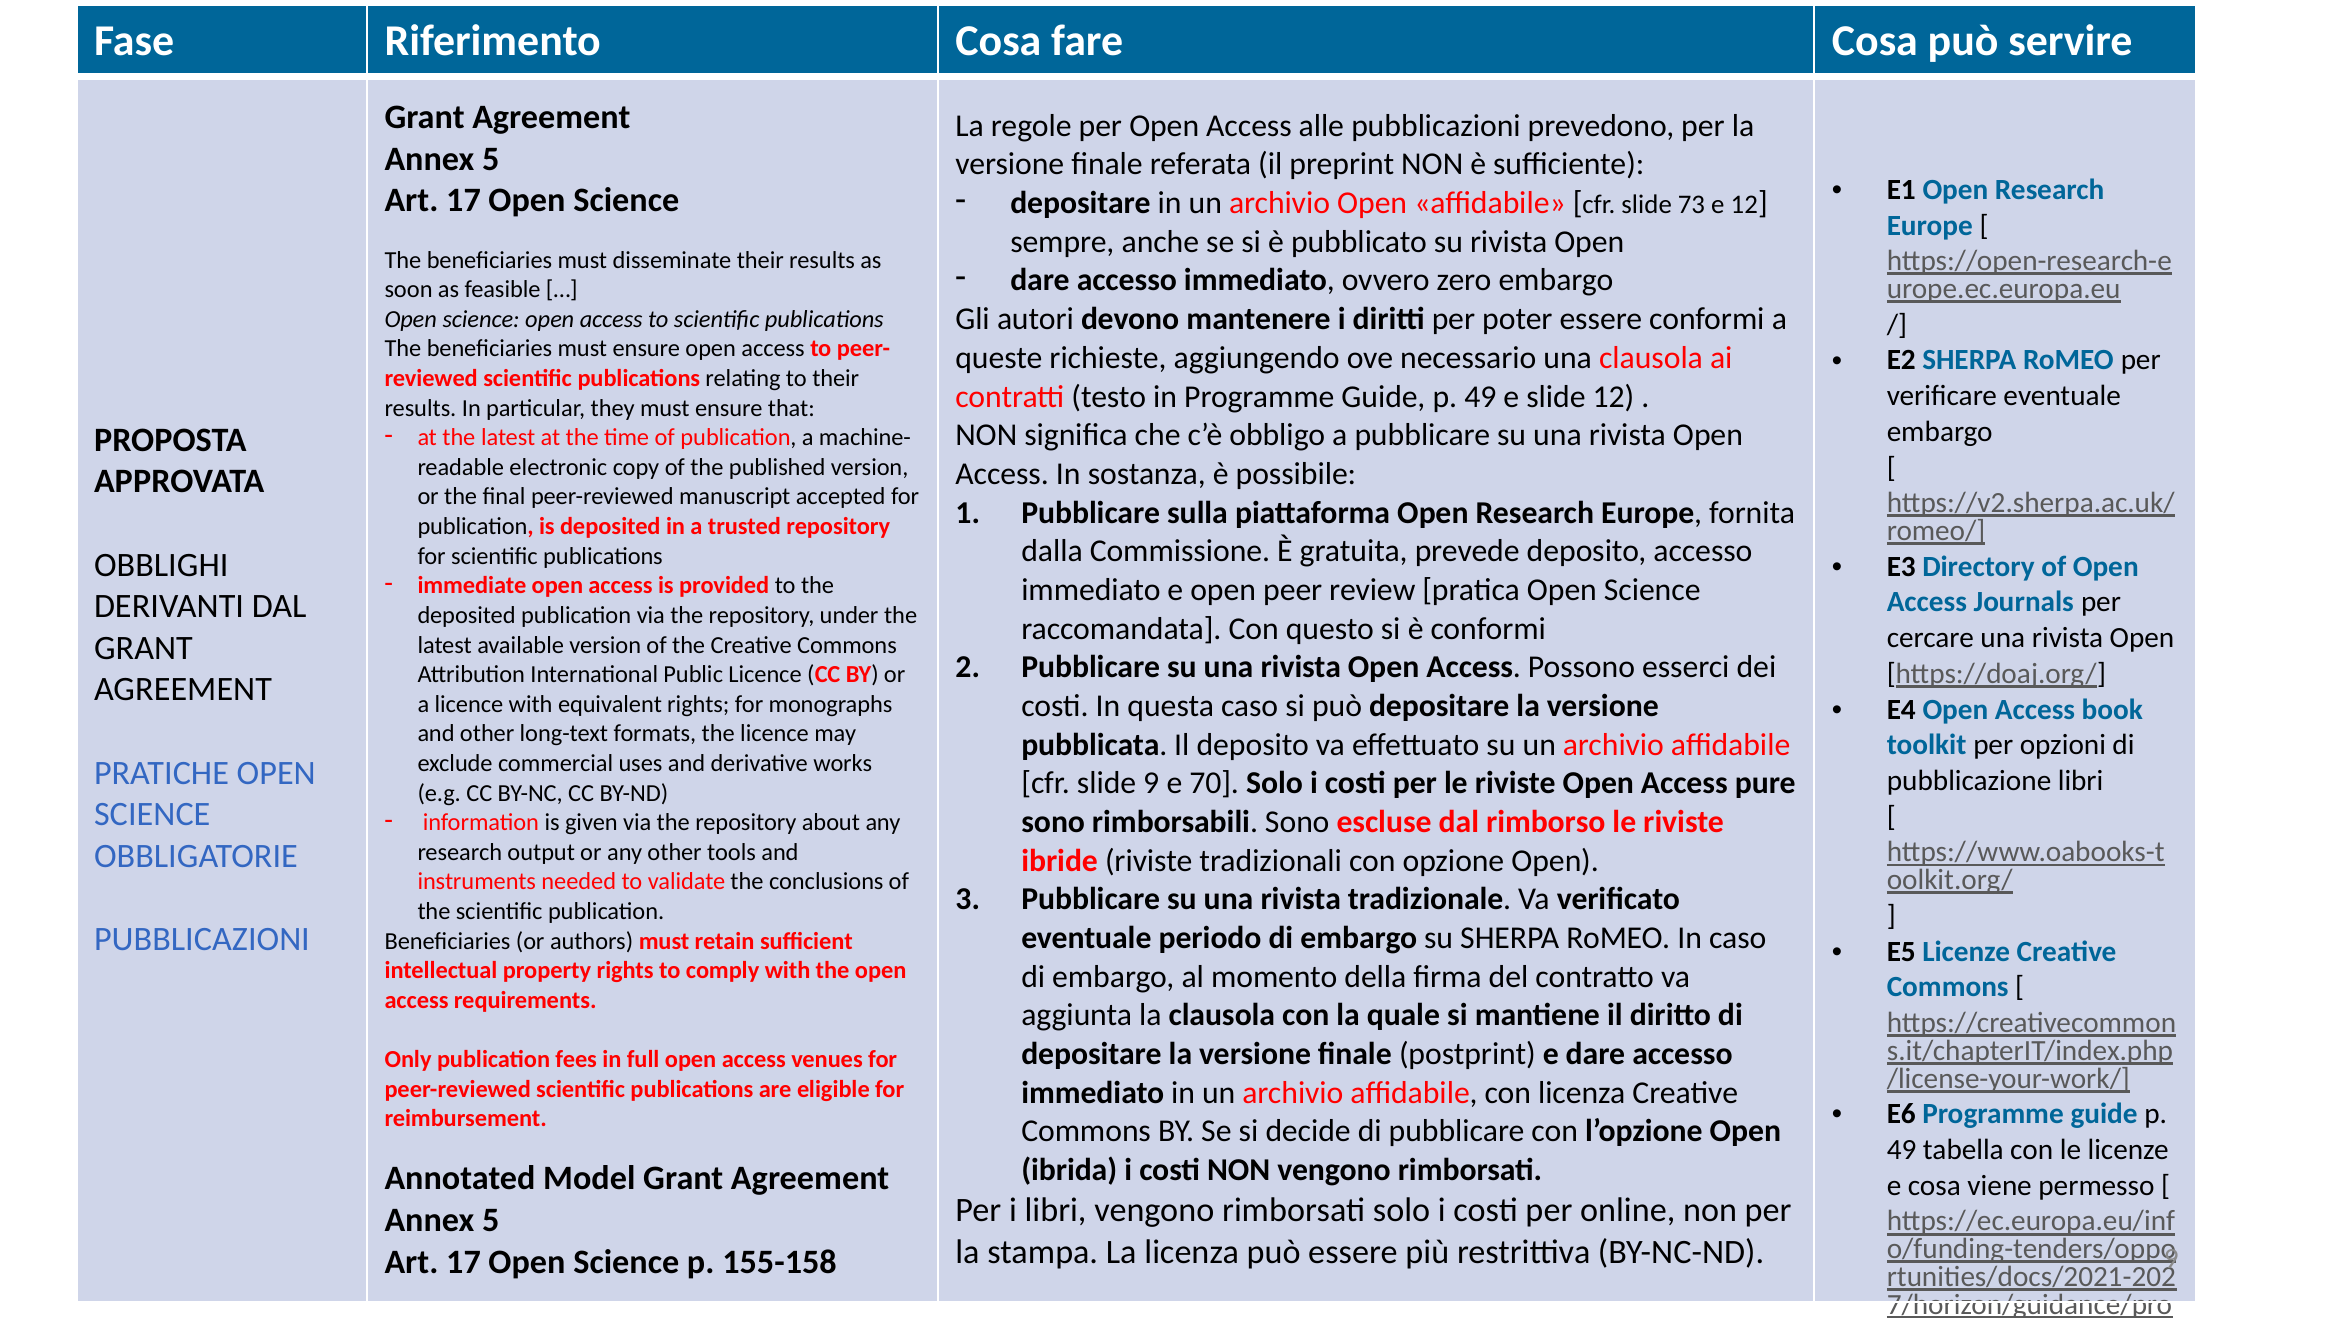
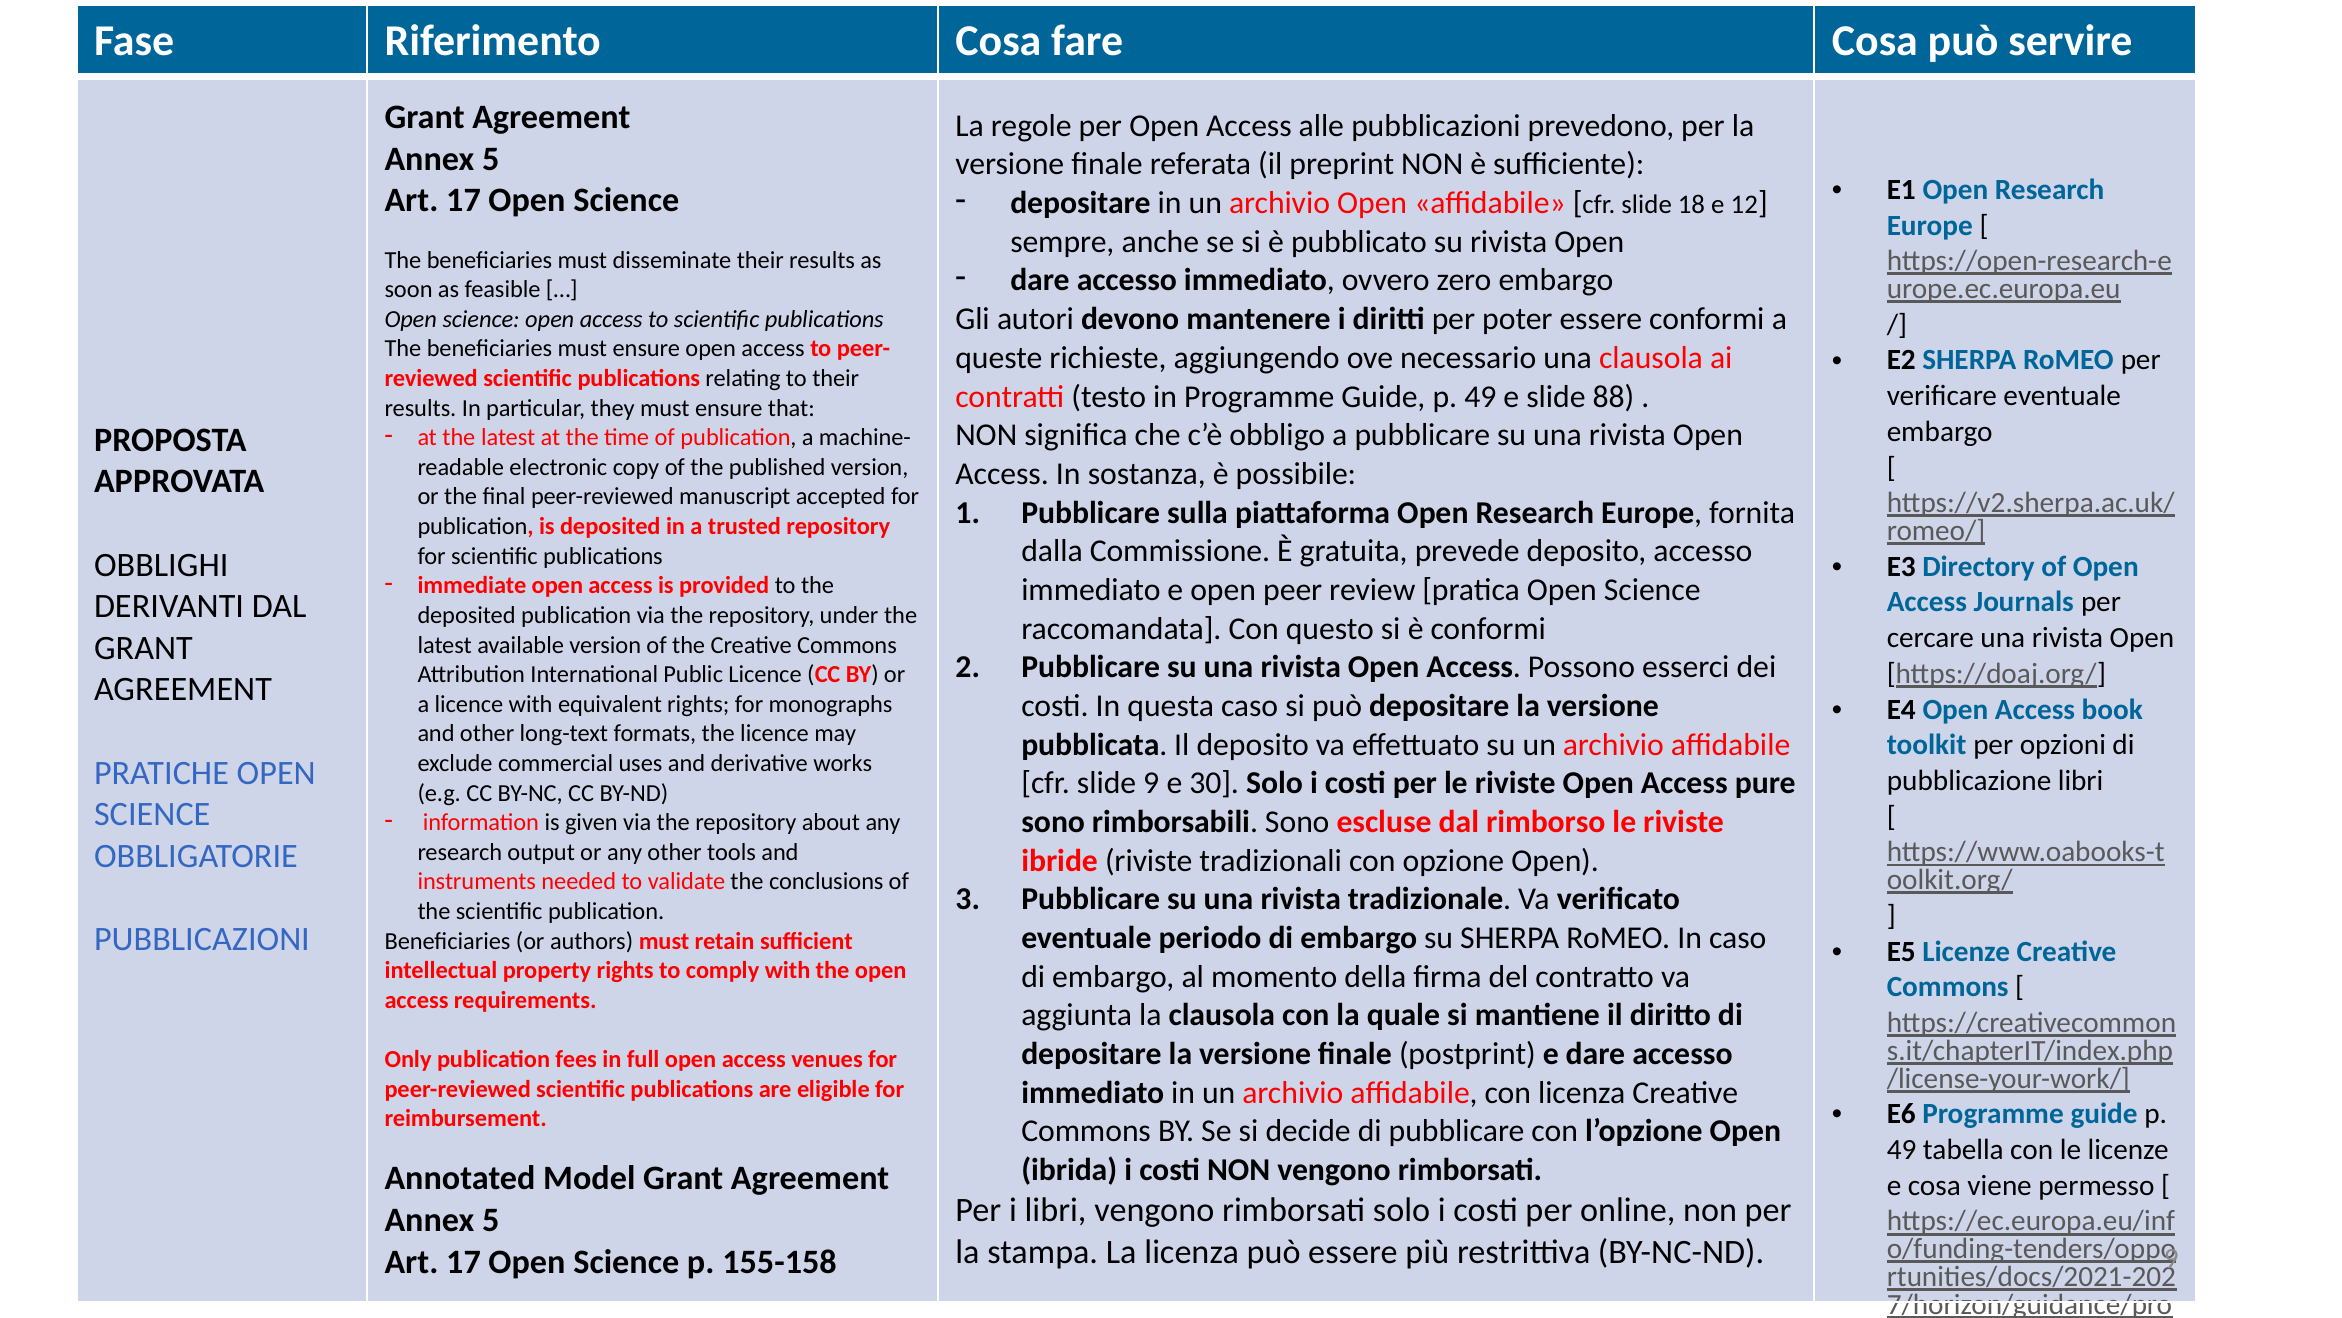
73: 73 -> 18
slide 12: 12 -> 88
70: 70 -> 30
